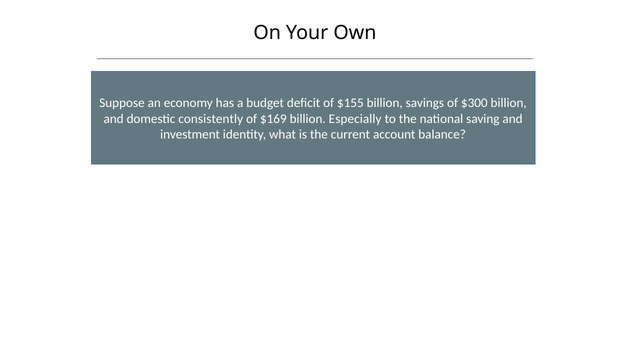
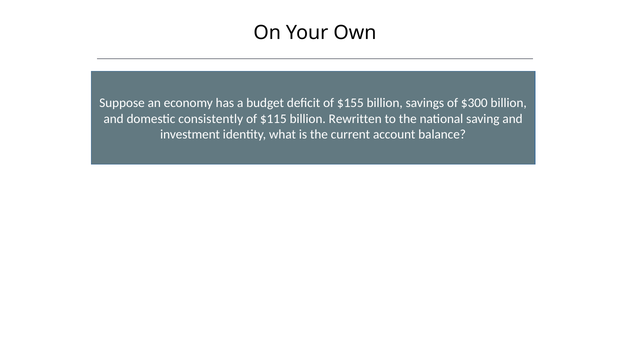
$169: $169 -> $115
Especially: Especially -> Rewritten
